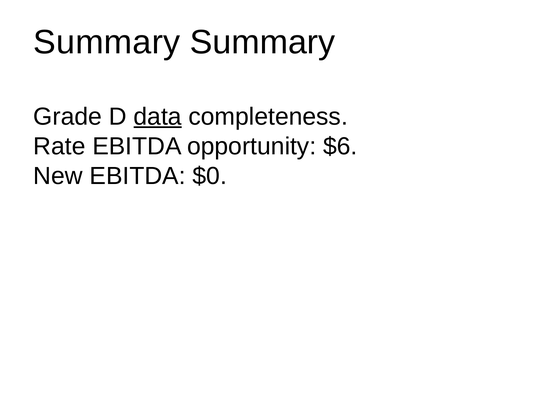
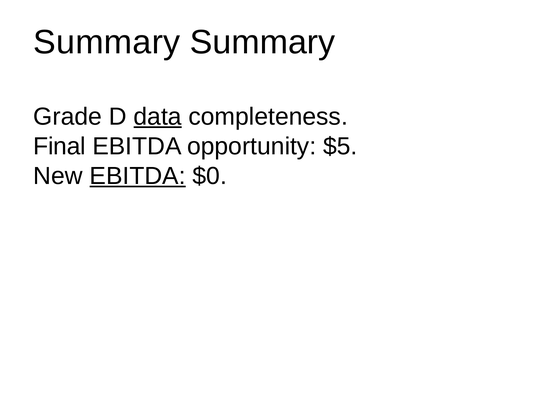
Rate: Rate -> Final
$6: $6 -> $5
EBITDA at (138, 176) underline: none -> present
